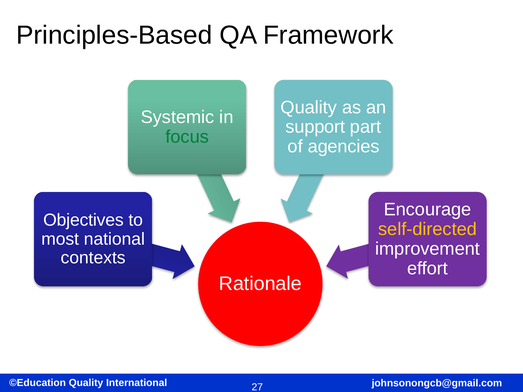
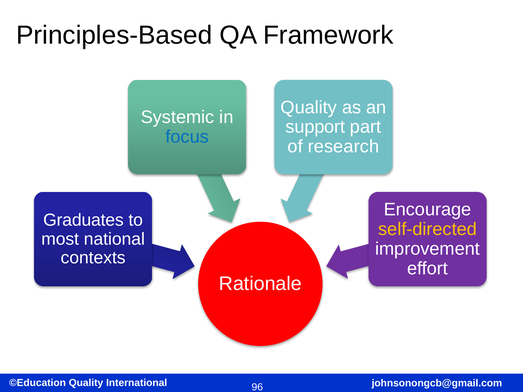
focus colour: green -> blue
agencies: agencies -> research
Objectives: Objectives -> Graduates
27: 27 -> 96
